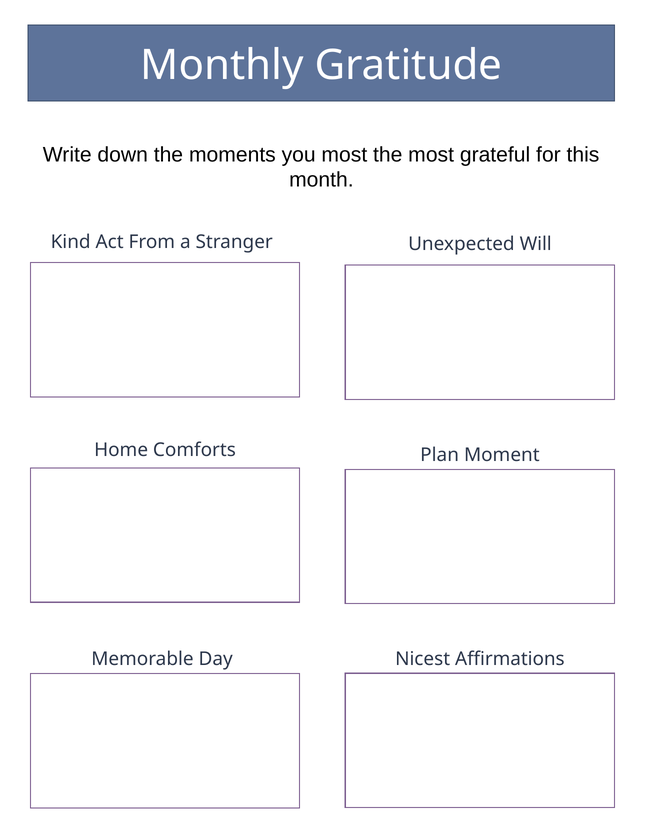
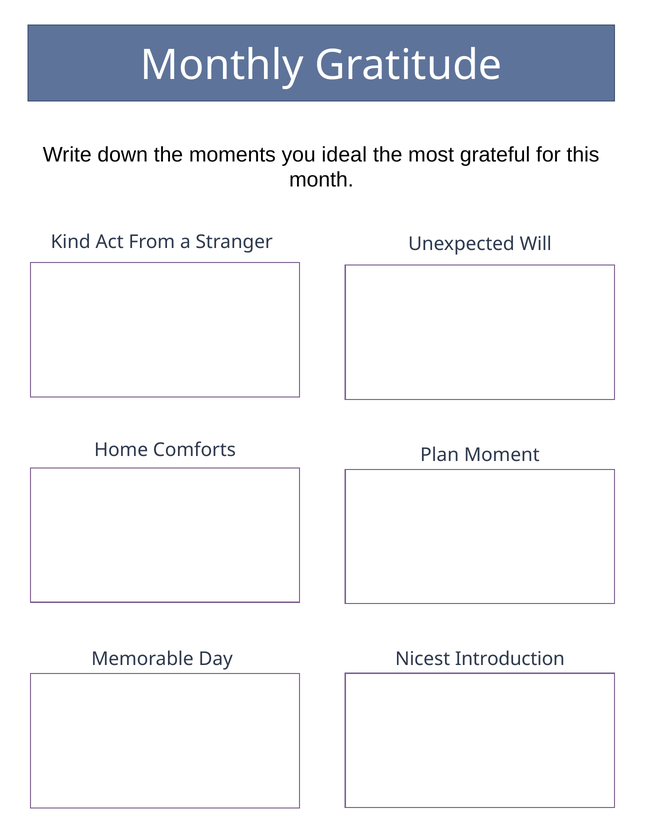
you most: most -> ideal
Affirmations: Affirmations -> Introduction
